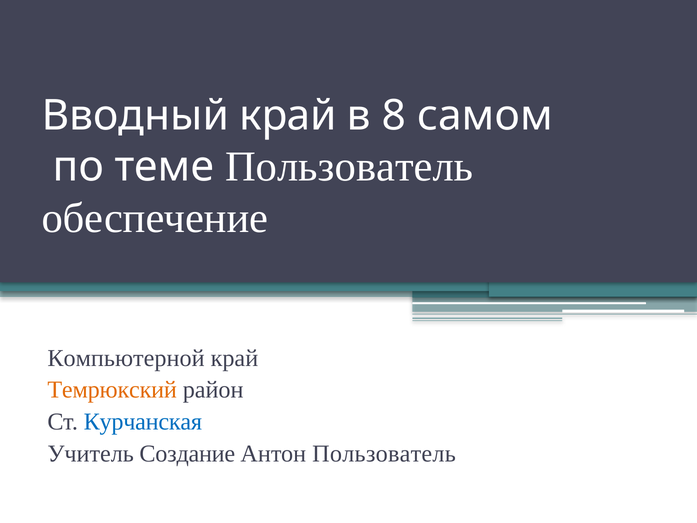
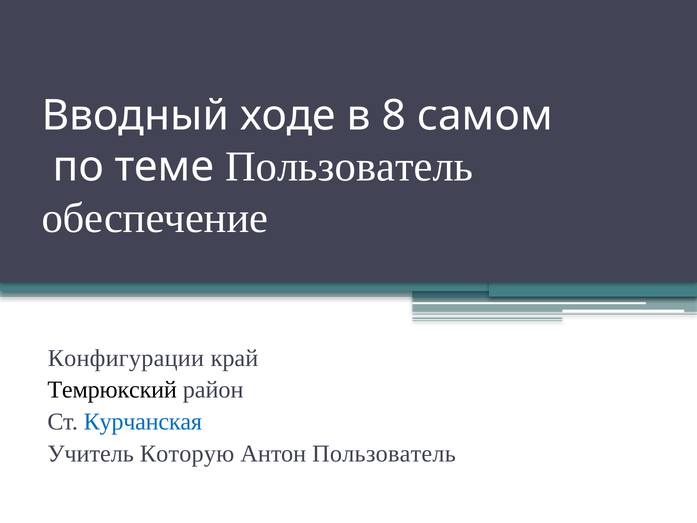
Вводный край: край -> ходе
Компьютерной: Компьютерной -> Конфигурации
Темрюкский colour: orange -> black
Создание: Создание -> Которую
